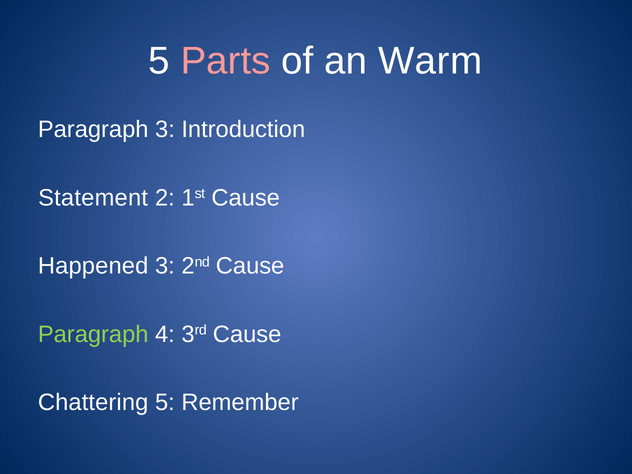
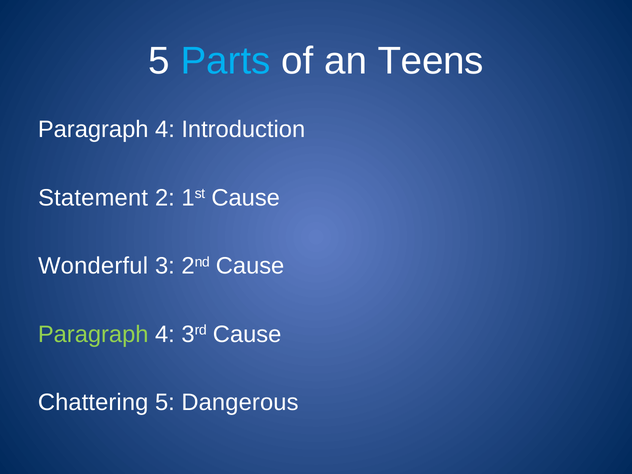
Parts colour: pink -> light blue
Warm: Warm -> Teens
3 at (165, 130): 3 -> 4
Happened: Happened -> Wonderful
Remember: Remember -> Dangerous
